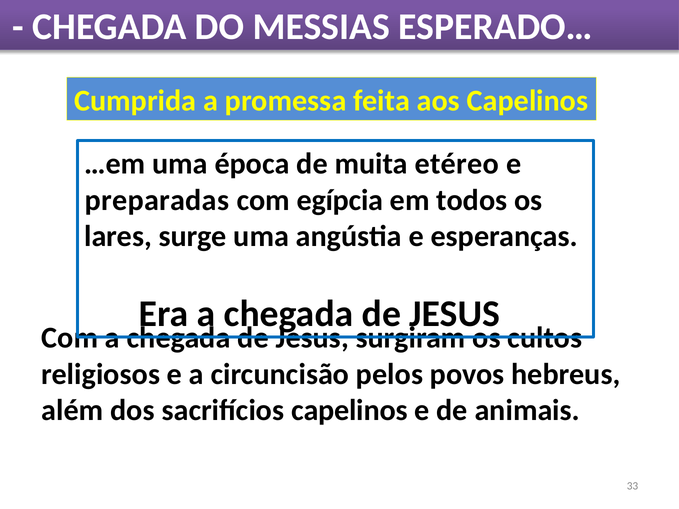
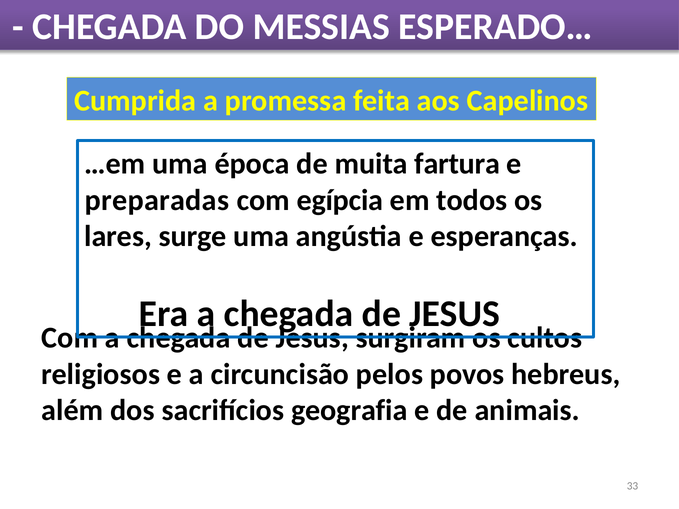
etéreo: etéreo -> fartura
sacrifícios capelinos: capelinos -> geografia
